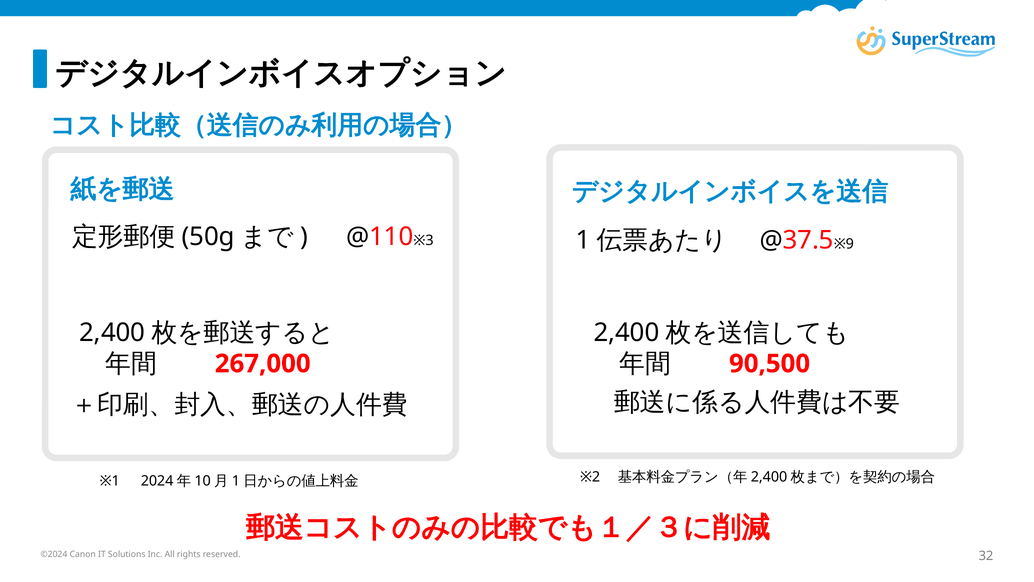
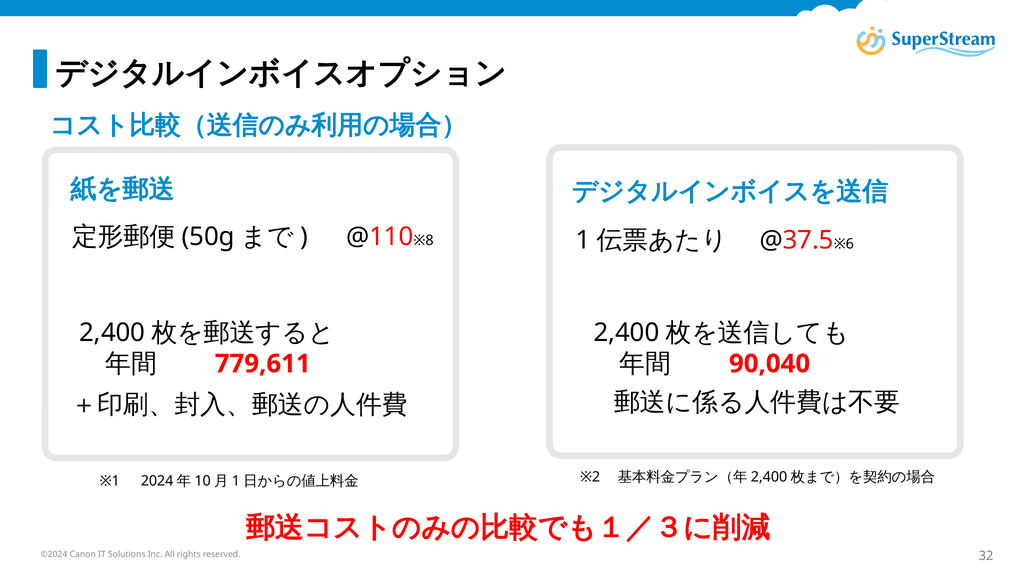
※3: ※3 -> ※8
※9: ※9 -> ※6
267,000: 267,000 -> 779,611
90,500: 90,500 -> 90,040
